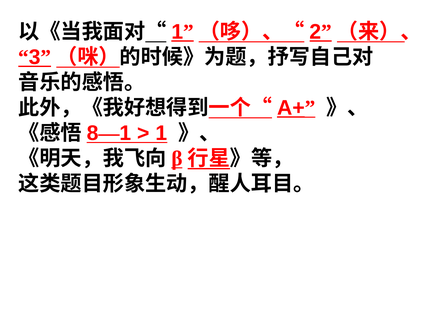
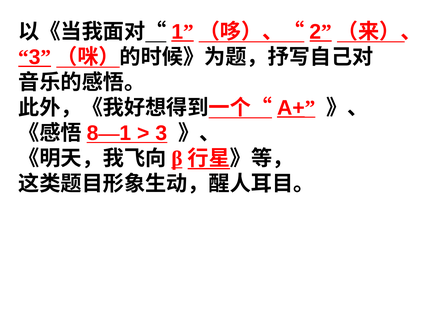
1 at (161, 133): 1 -> 3
